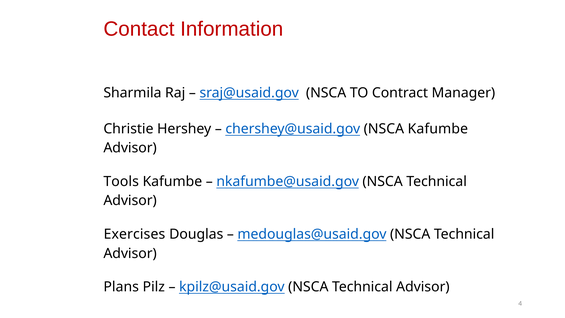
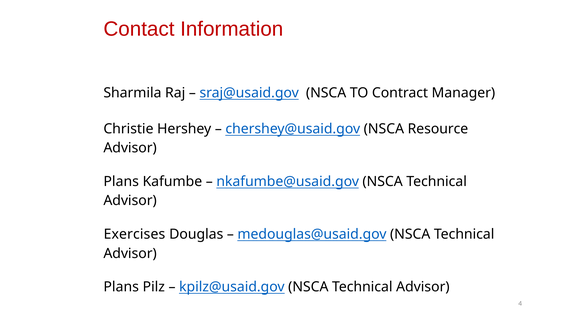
NSCA Kafumbe: Kafumbe -> Resource
Tools at (121, 181): Tools -> Plans
